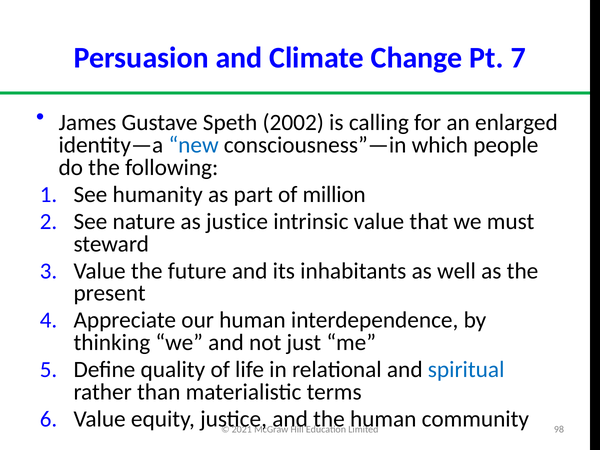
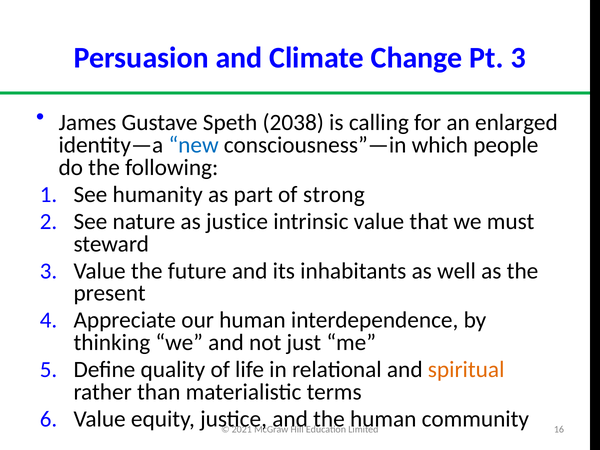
Pt 7: 7 -> 3
2002: 2002 -> 2038
million: million -> strong
spiritual colour: blue -> orange
98: 98 -> 16
